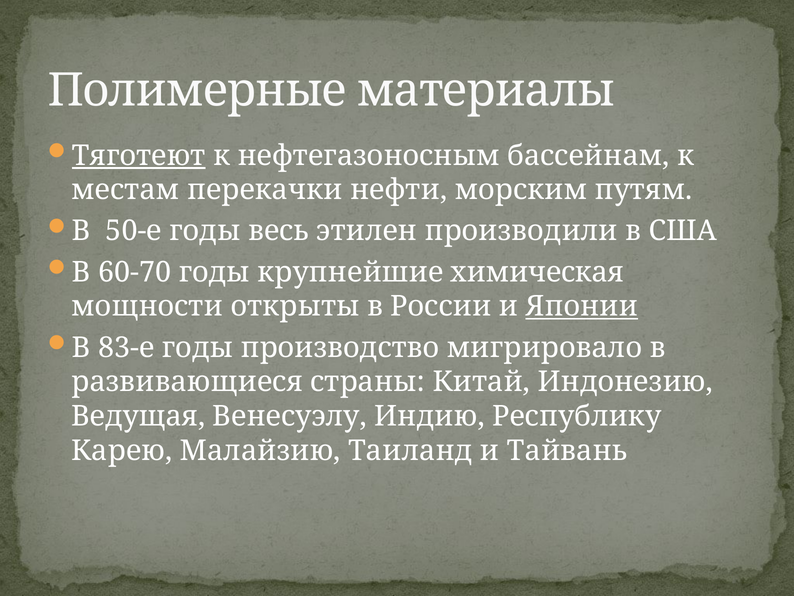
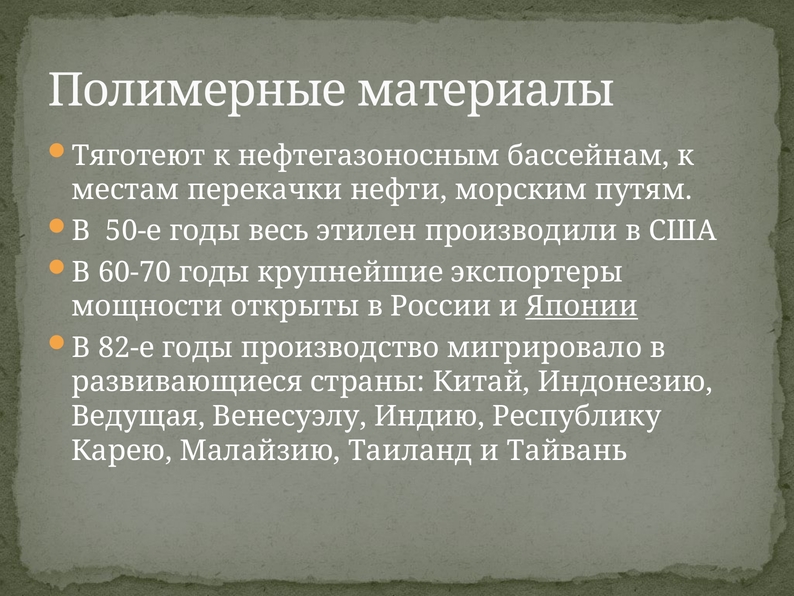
Тяготеют underline: present -> none
химическая: химическая -> экспортеры
83-е: 83-е -> 82-е
